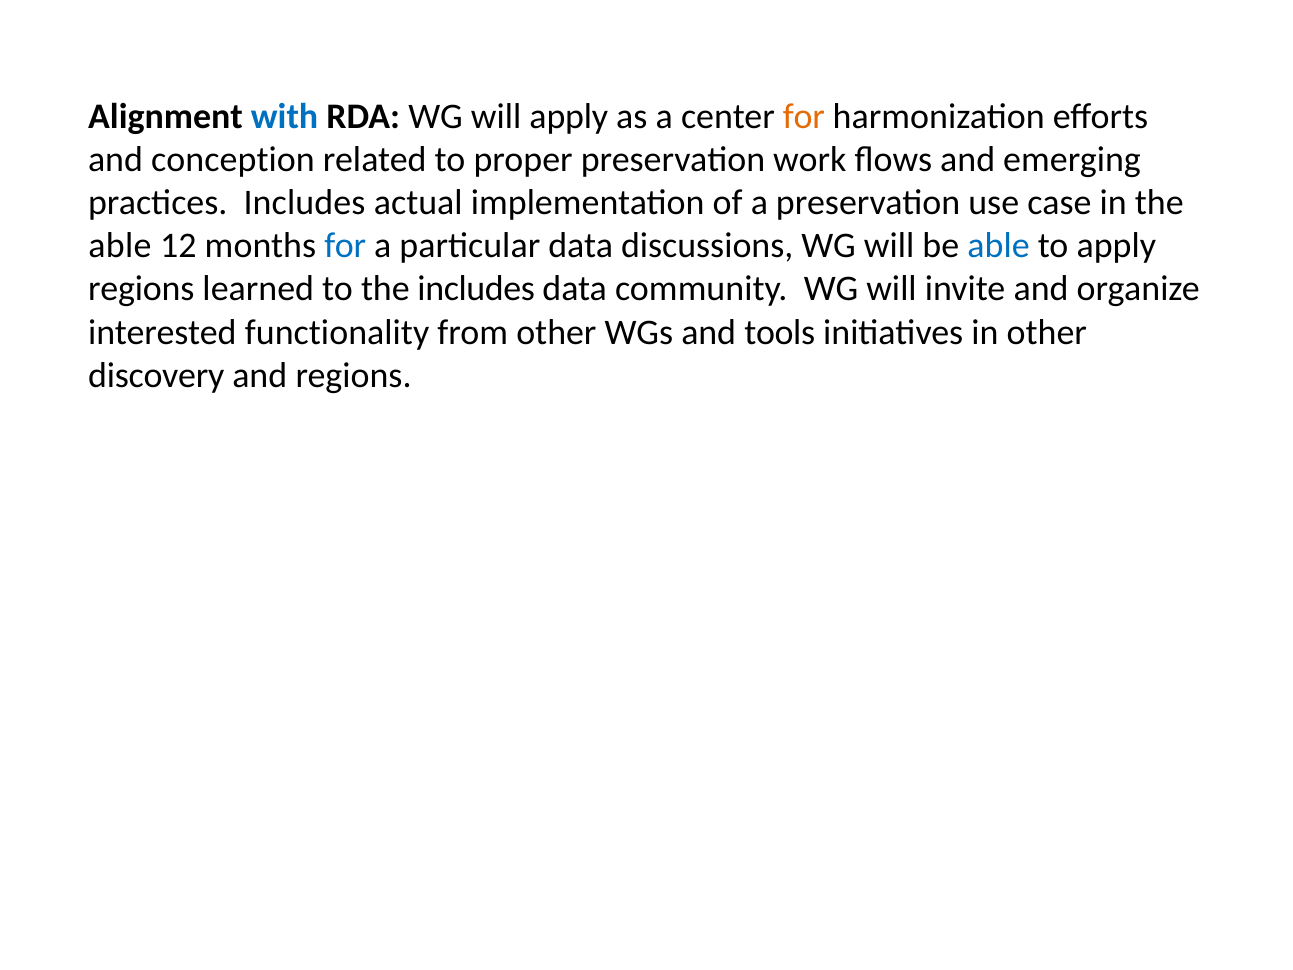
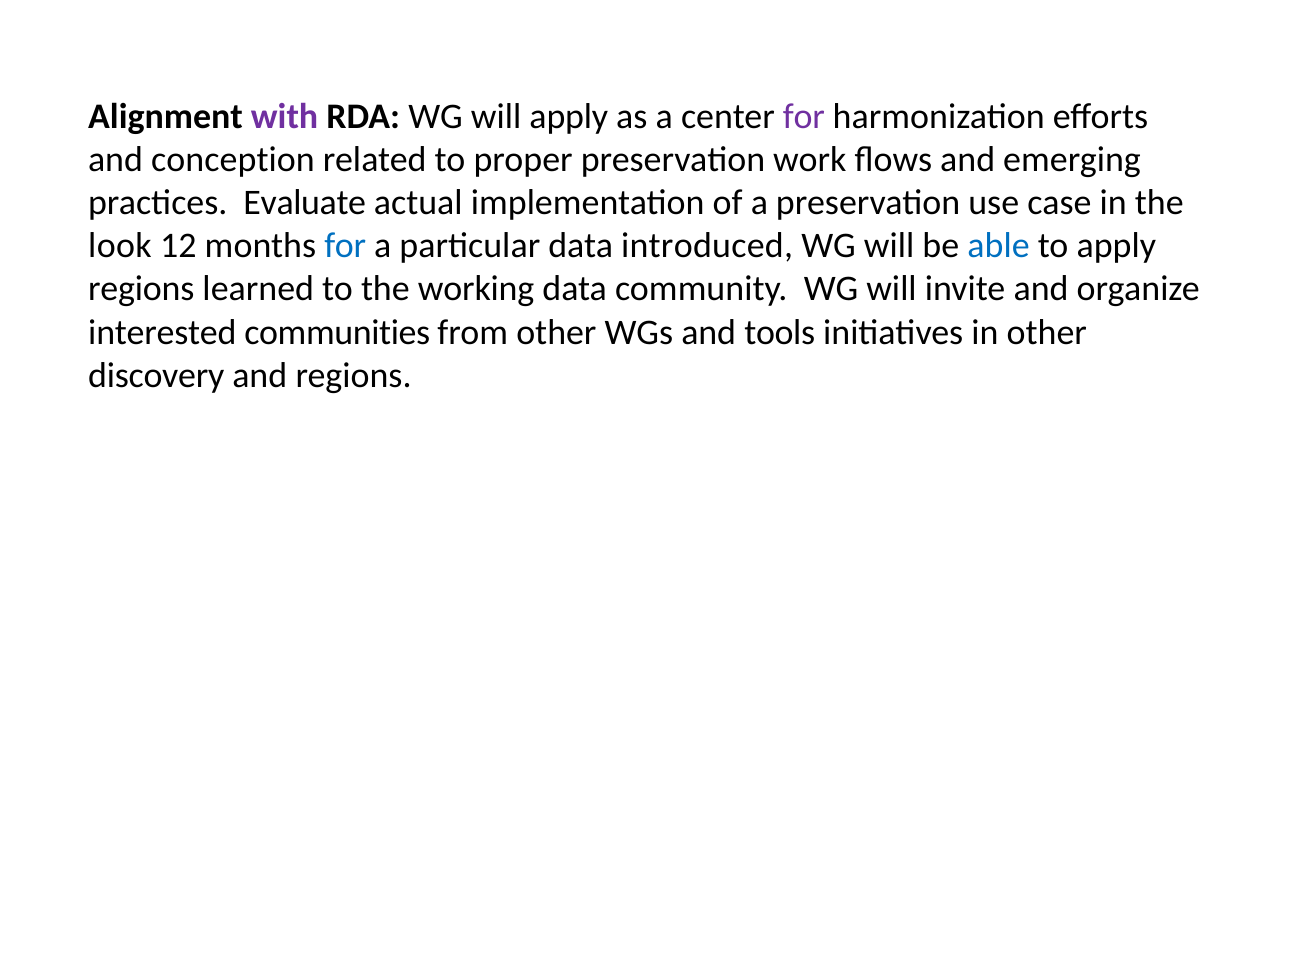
with colour: blue -> purple
for at (804, 117) colour: orange -> purple
practices Includes: Includes -> Evaluate
able at (120, 246): able -> look
discussions: discussions -> introduced
the includes: includes -> working
functionality: functionality -> communities
